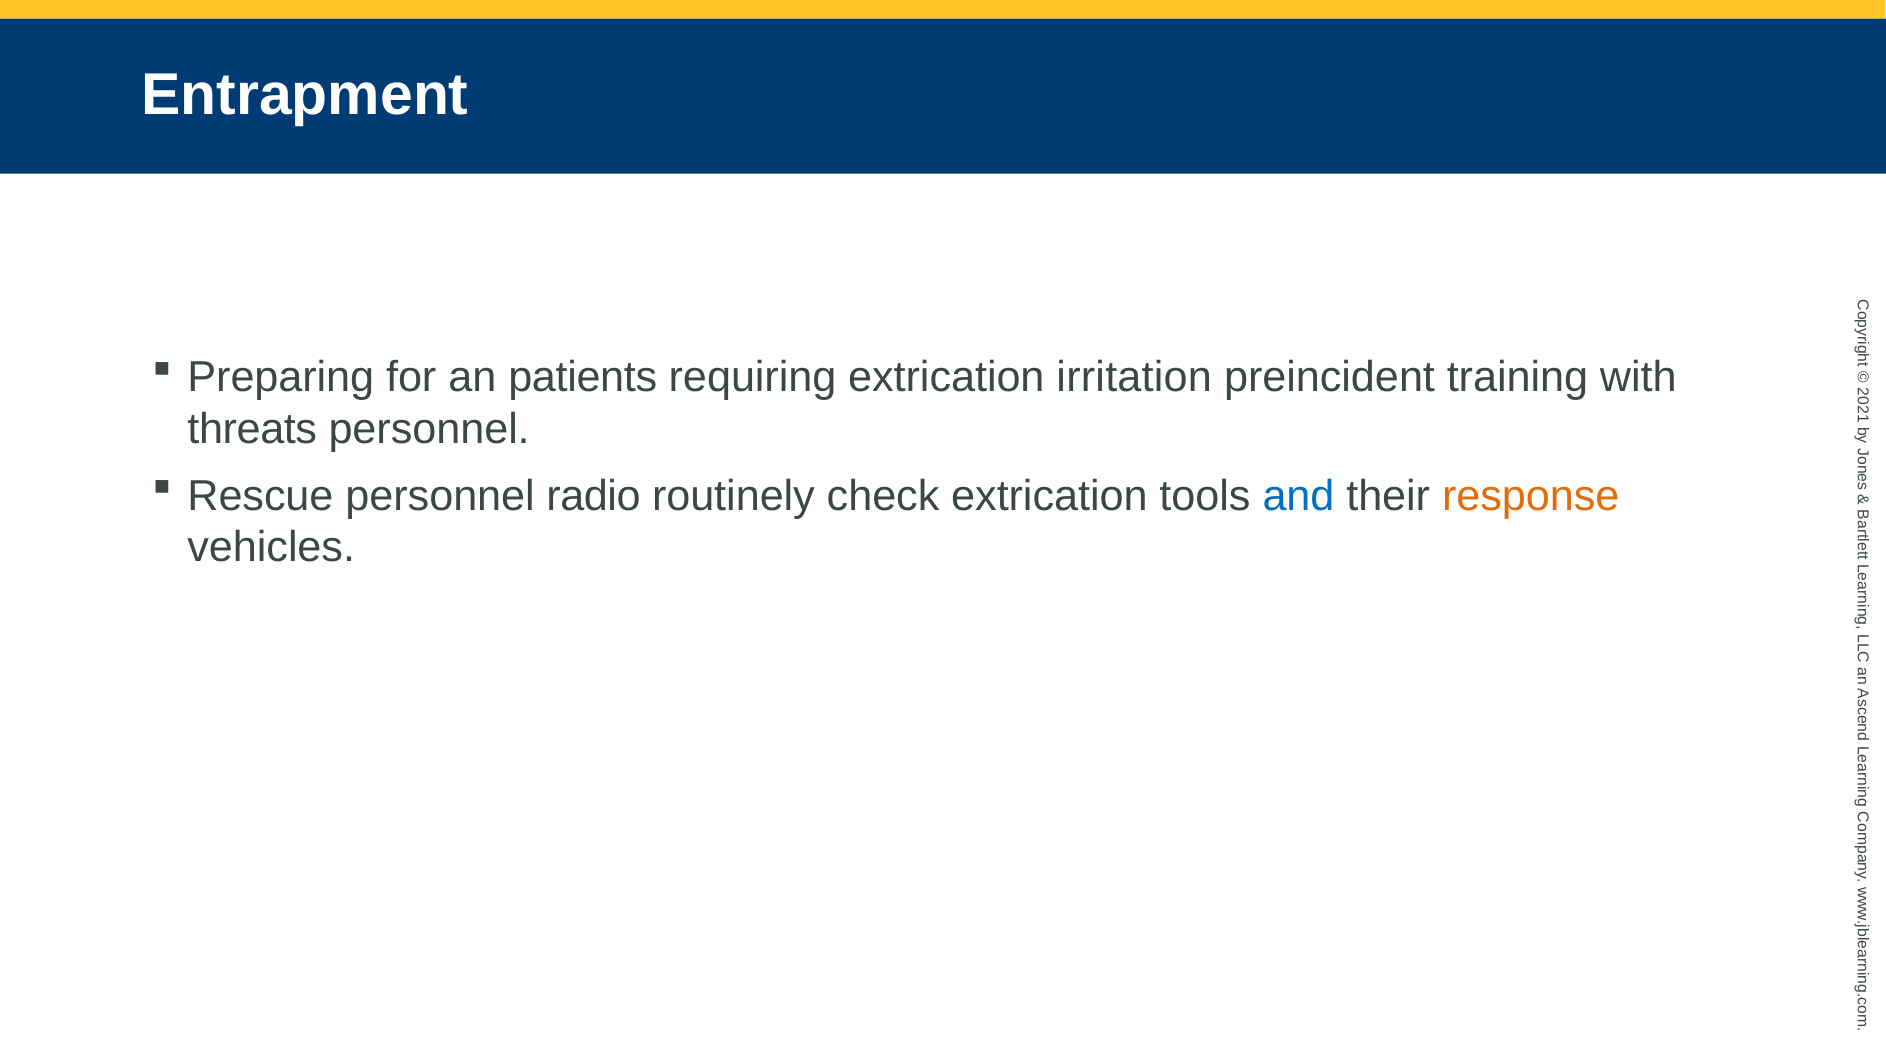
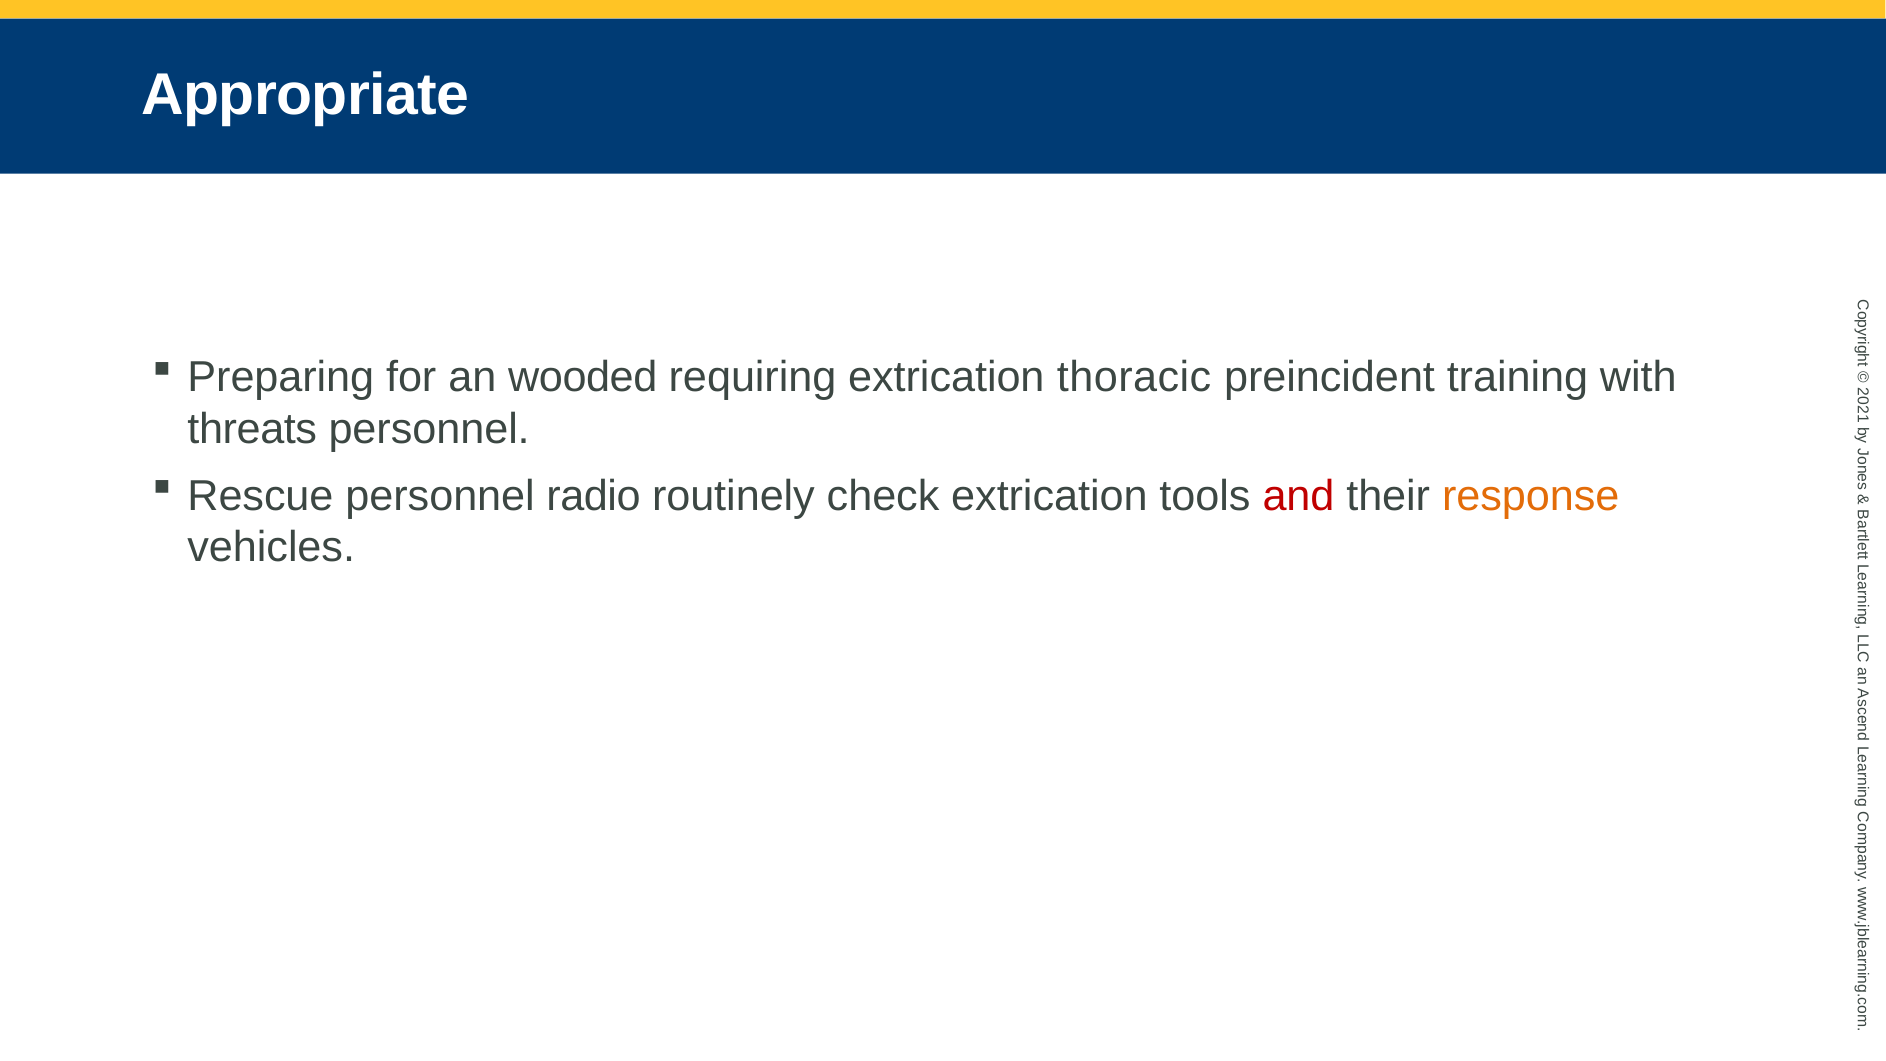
Entrapment: Entrapment -> Appropriate
patients: patients -> wooded
irritation: irritation -> thoracic
and colour: blue -> red
